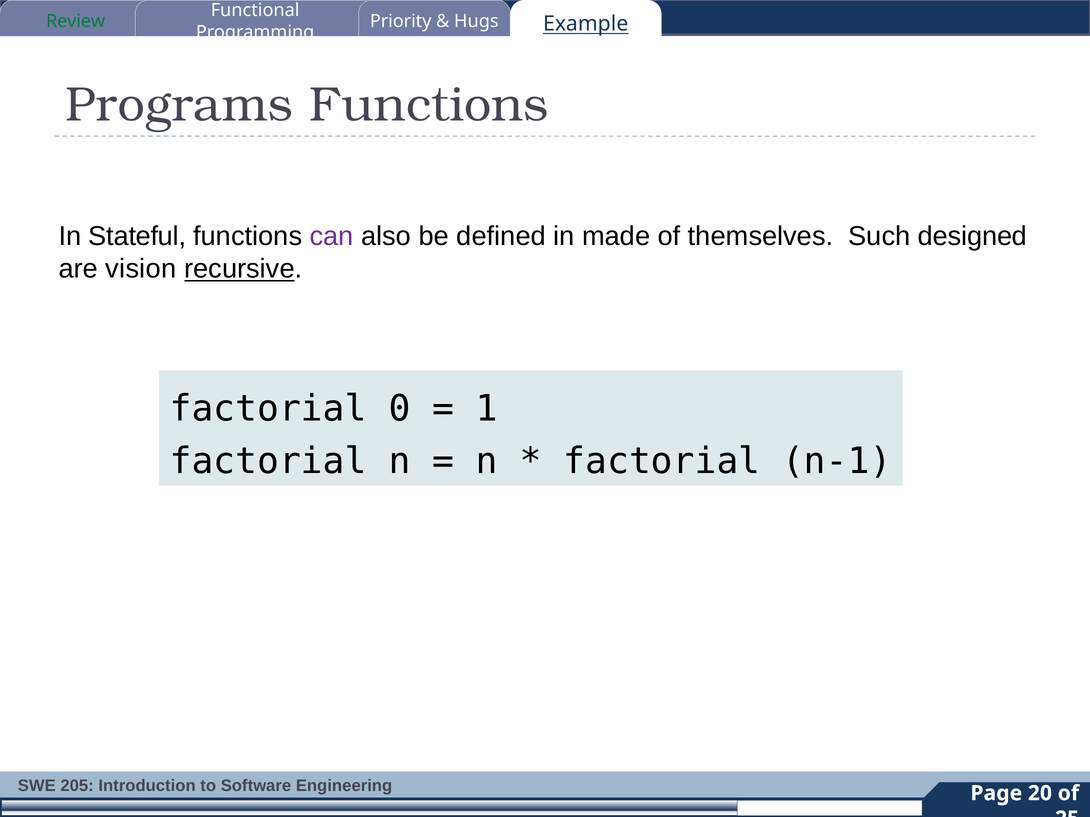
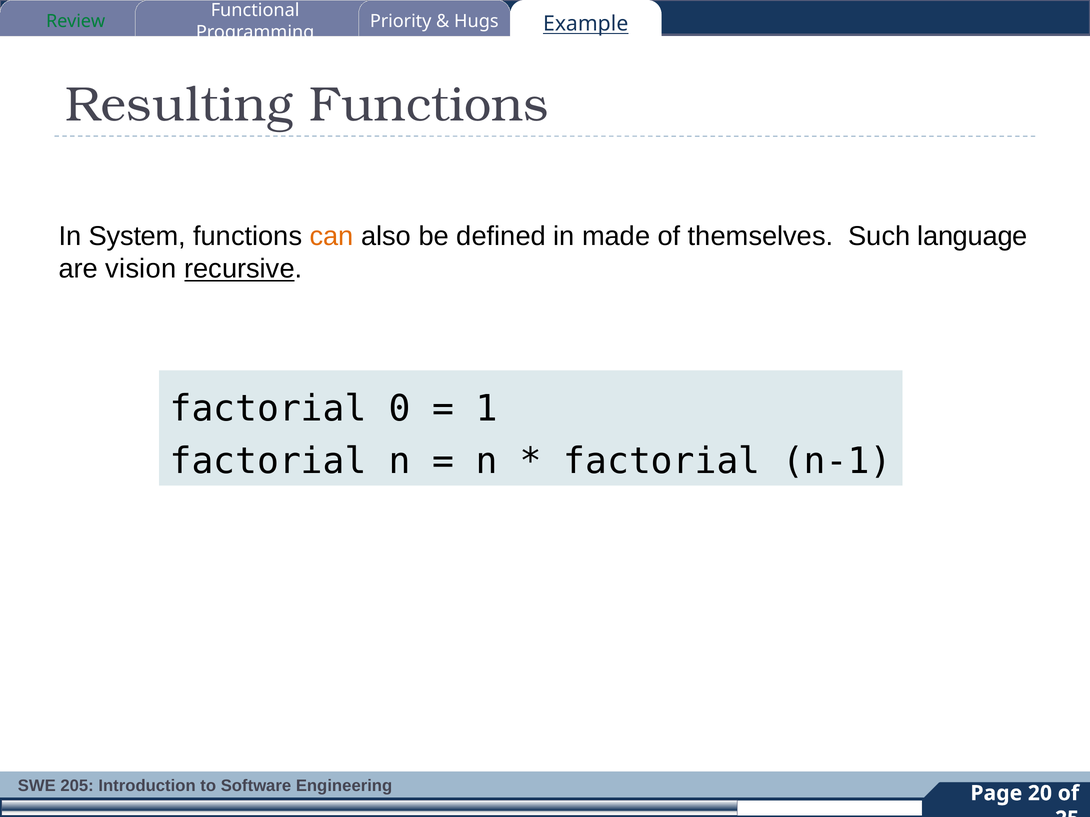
Programs: Programs -> Resulting
Stateful: Stateful -> System
can colour: purple -> orange
designed: designed -> language
